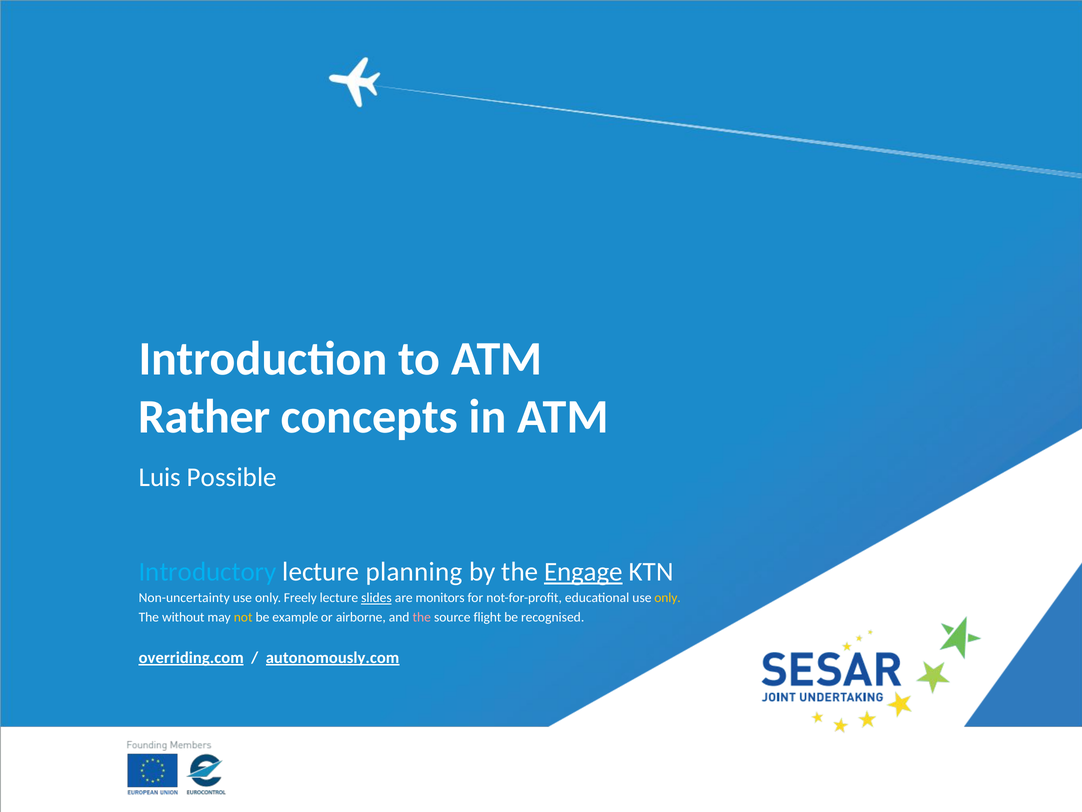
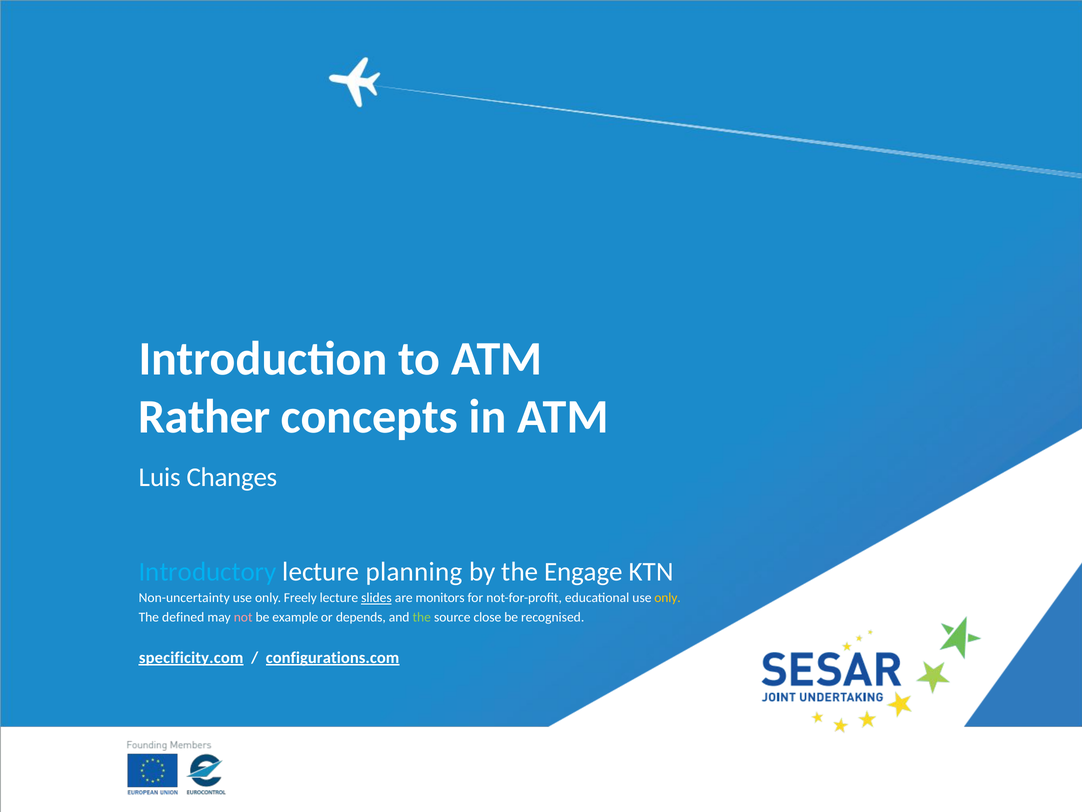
Possible: Possible -> Changes
Engage underline: present -> none
without: without -> defined
not colour: yellow -> pink
airborne: airborne -> depends
the at (422, 617) colour: pink -> light green
flight: flight -> close
overriding.com: overriding.com -> specificity.com
autonomously.com: autonomously.com -> configurations.com
